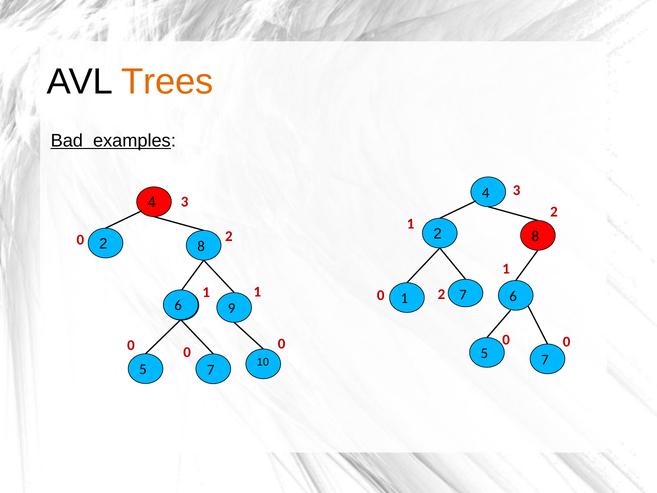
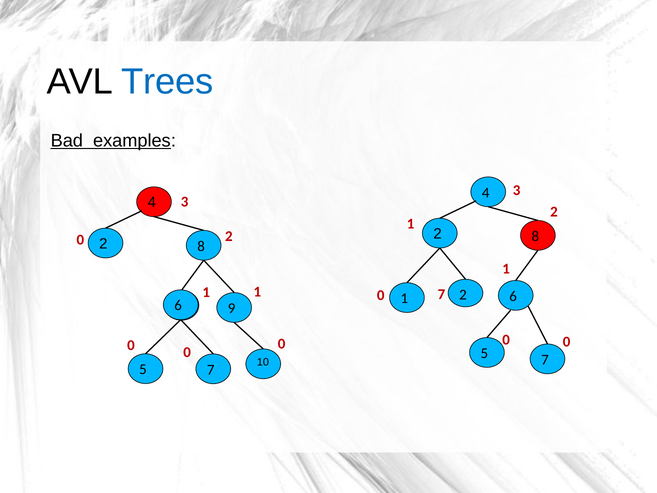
Trees colour: orange -> blue
0 2: 2 -> 7
7 at (463, 294): 7 -> 2
